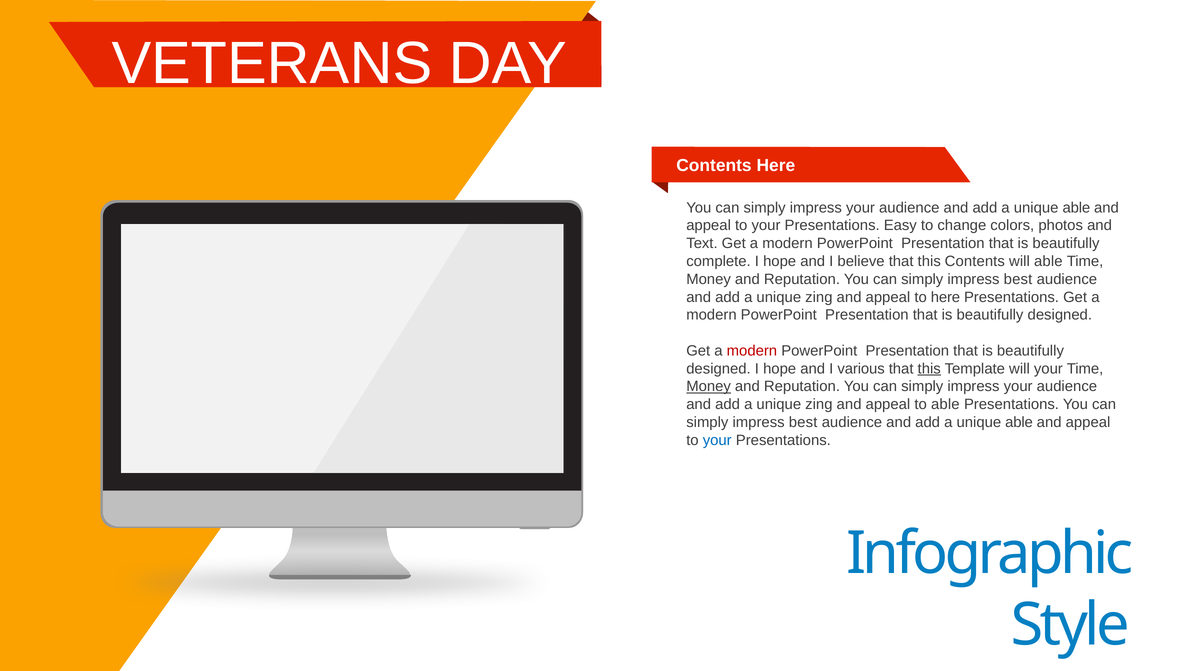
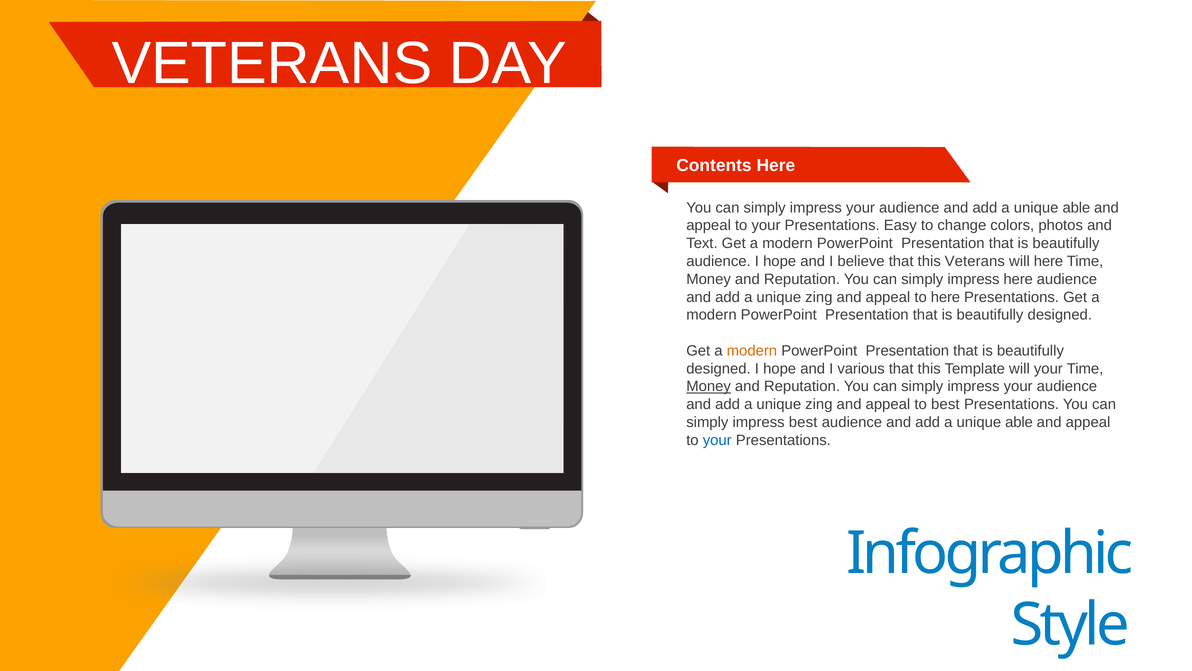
complete at (718, 261): complete -> audience
this Contents: Contents -> Veterans
will able: able -> here
best at (1018, 279): best -> here
modern at (752, 351) colour: red -> orange
this at (929, 368) underline: present -> none
to able: able -> best
